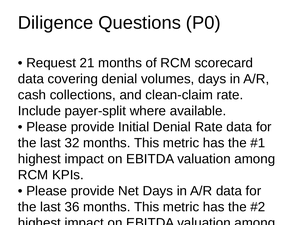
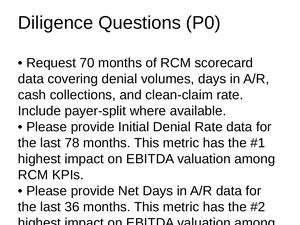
21: 21 -> 70
32: 32 -> 78
